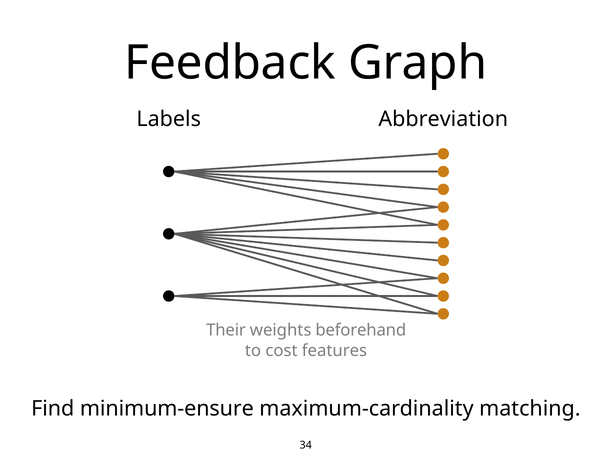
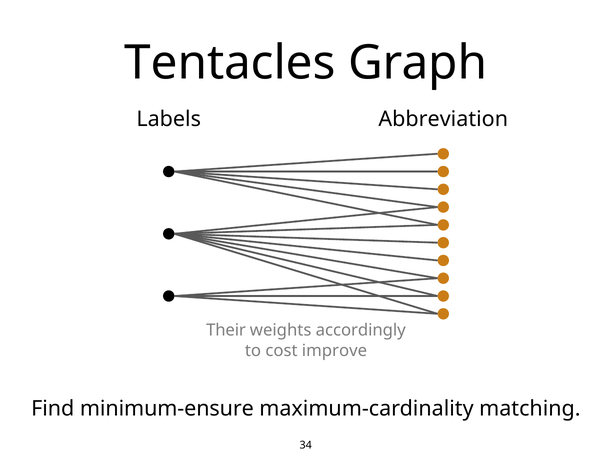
Feedback: Feedback -> Tentacles
beforehand: beforehand -> accordingly
features: features -> improve
